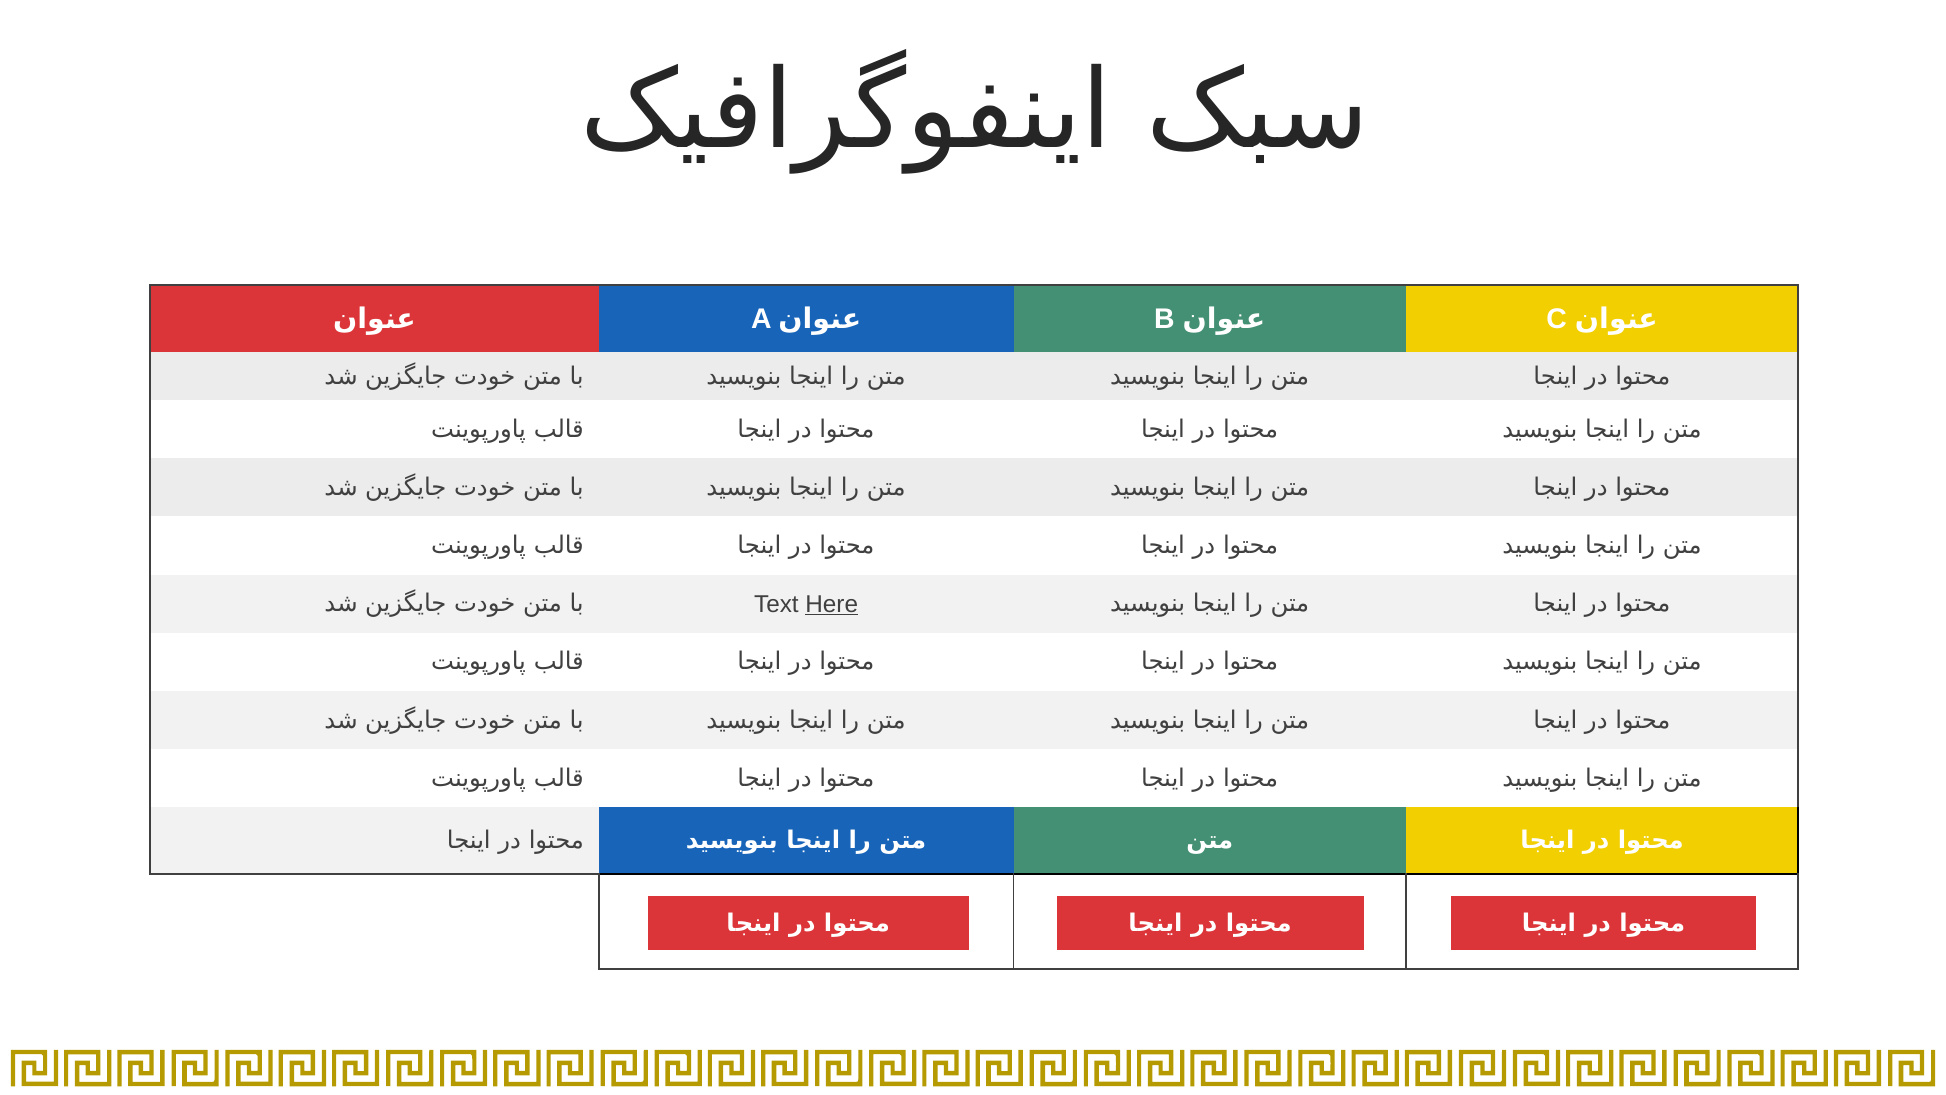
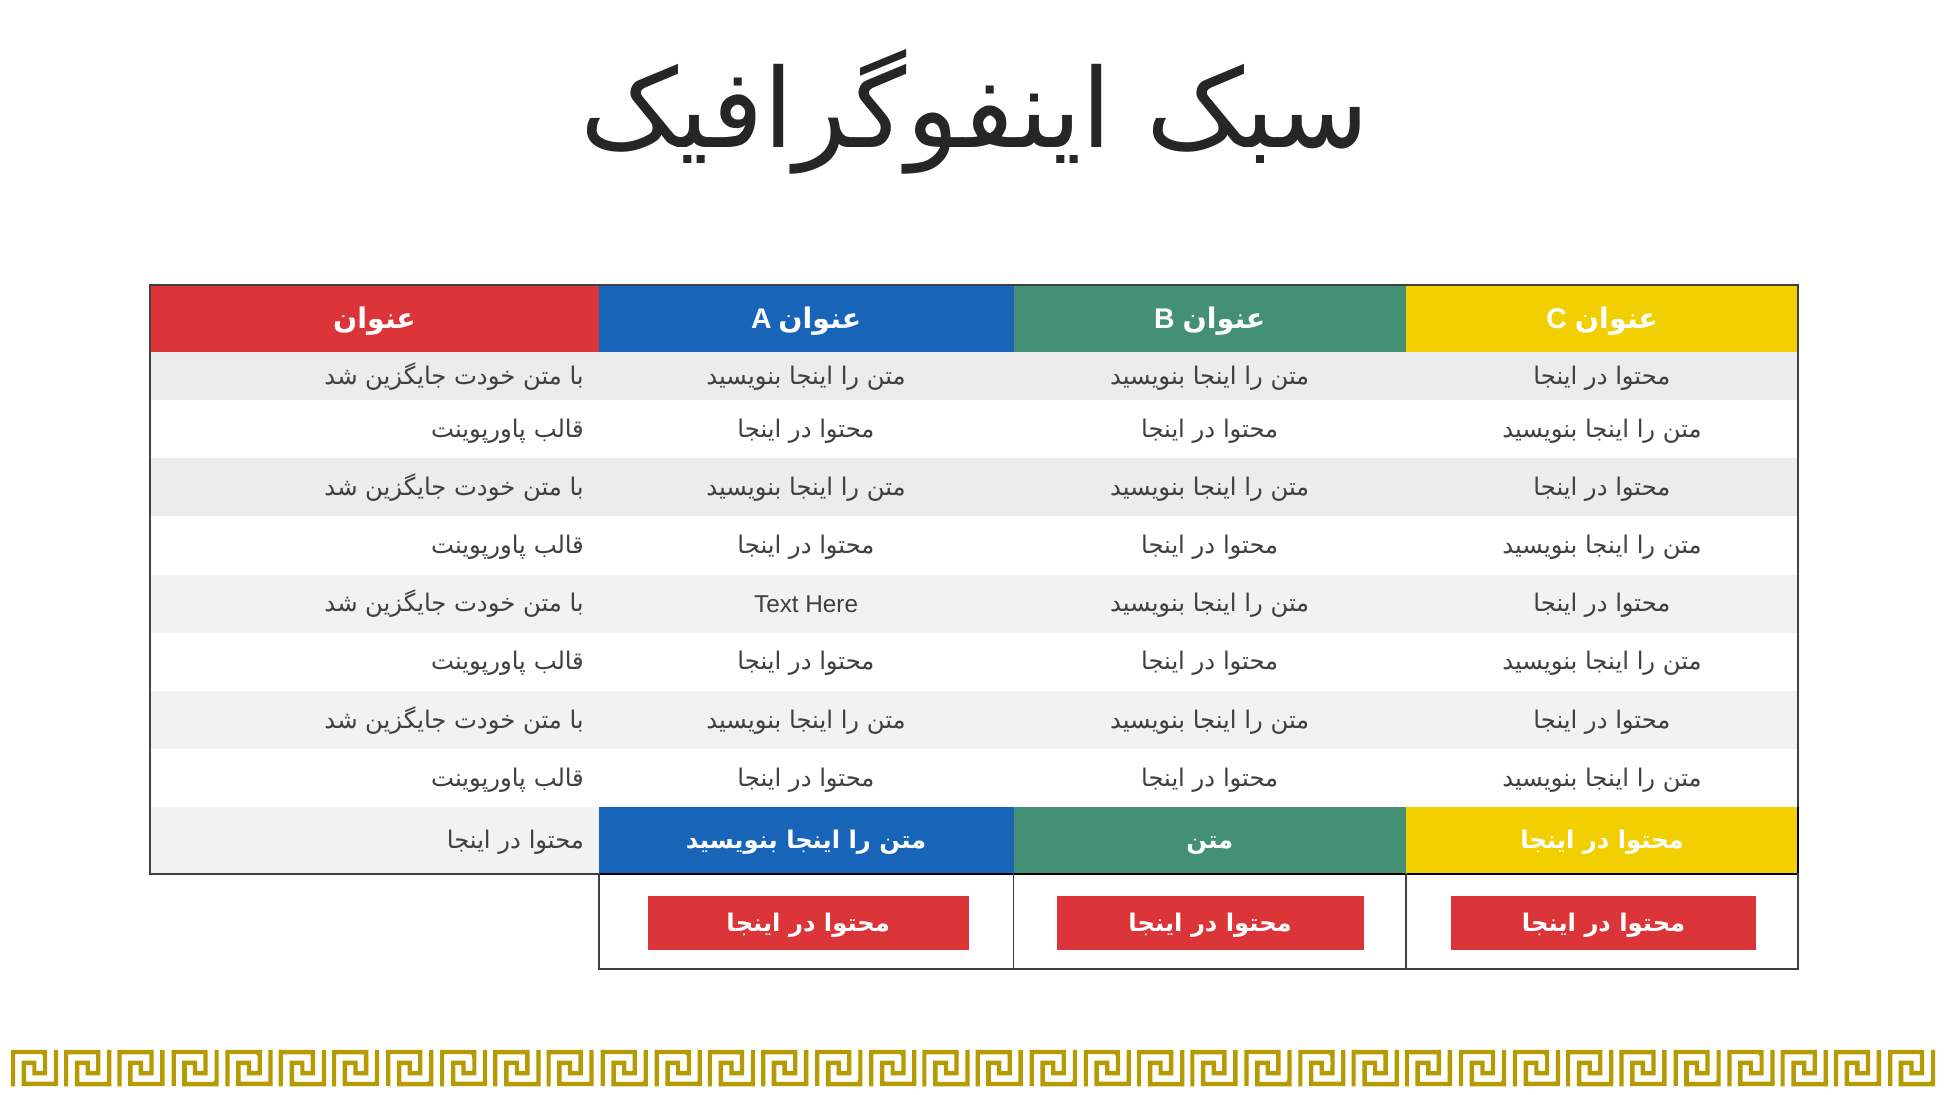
Here underline: present -> none
